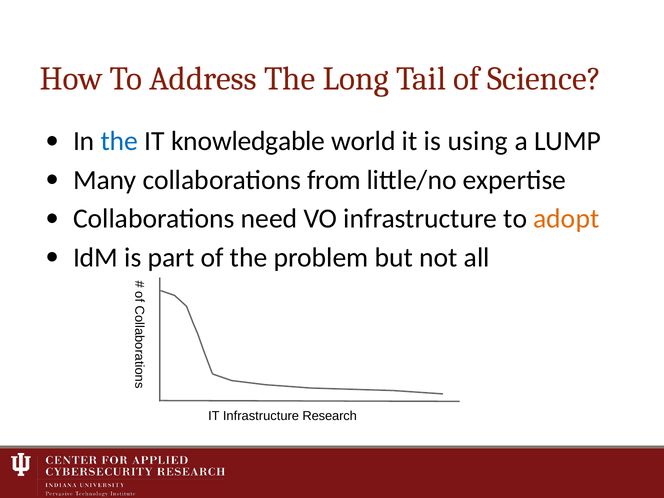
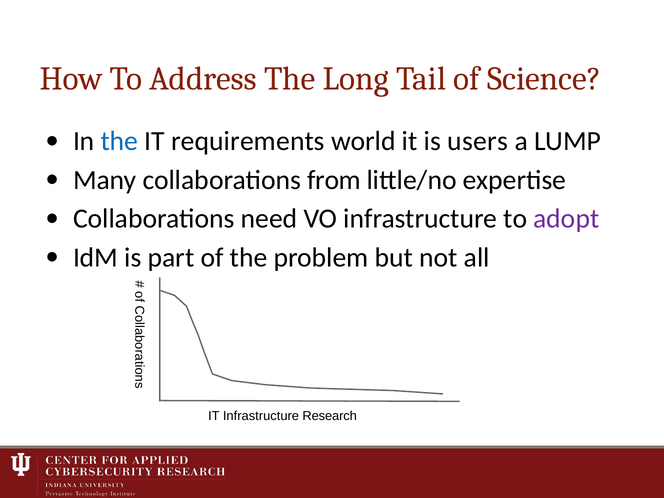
knowledgable: knowledgable -> requirements
using: using -> users
adopt colour: orange -> purple
